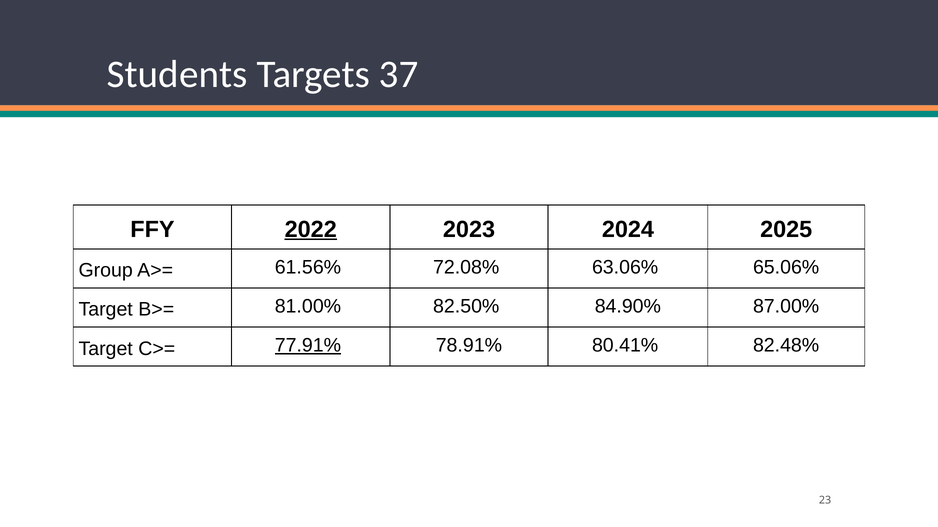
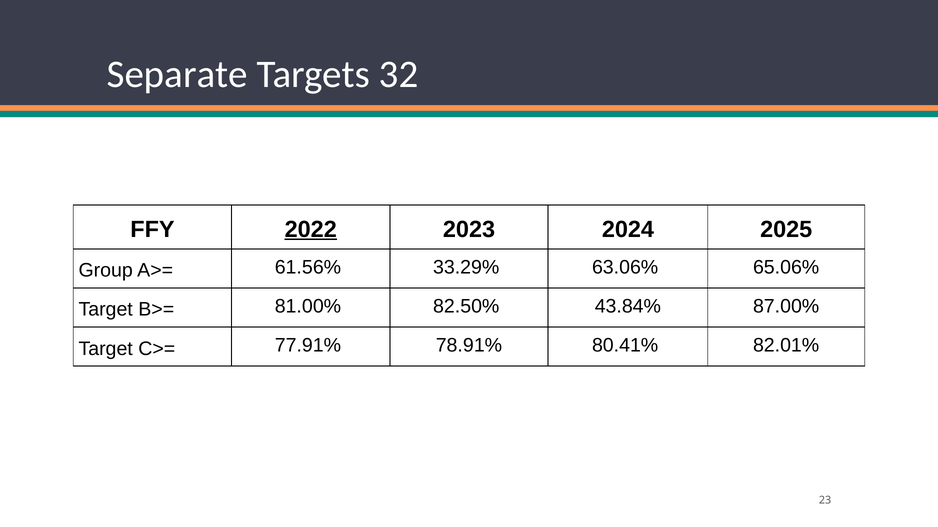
Students: Students -> Separate
37: 37 -> 32
72.08%: 72.08% -> 33.29%
84.90%: 84.90% -> 43.84%
77.91% underline: present -> none
82.48%: 82.48% -> 82.01%
